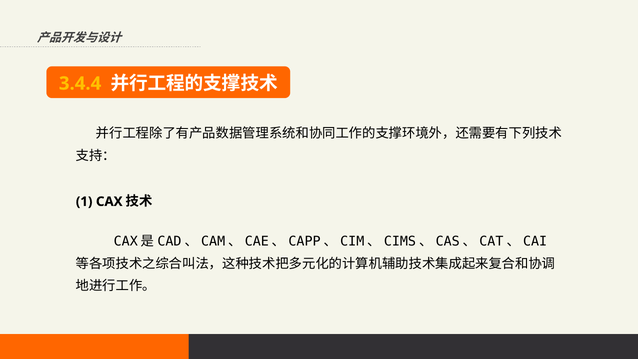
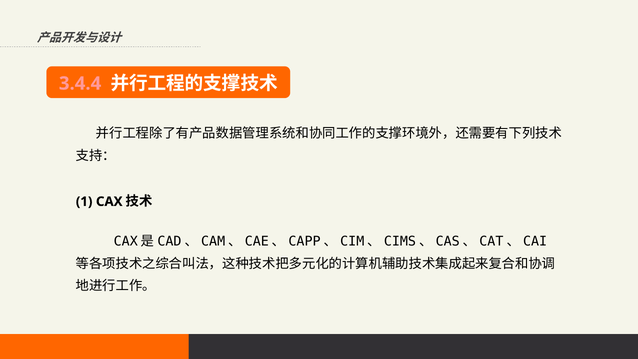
3.4.4 colour: yellow -> pink
